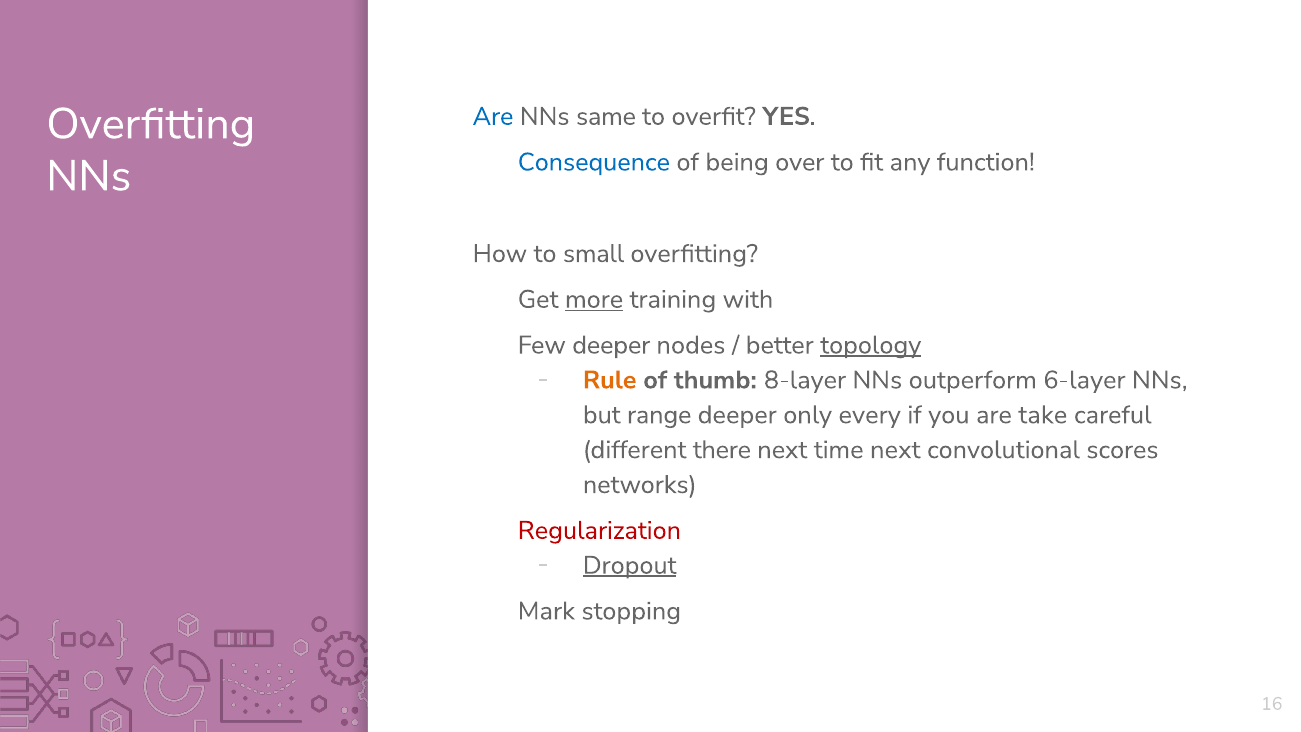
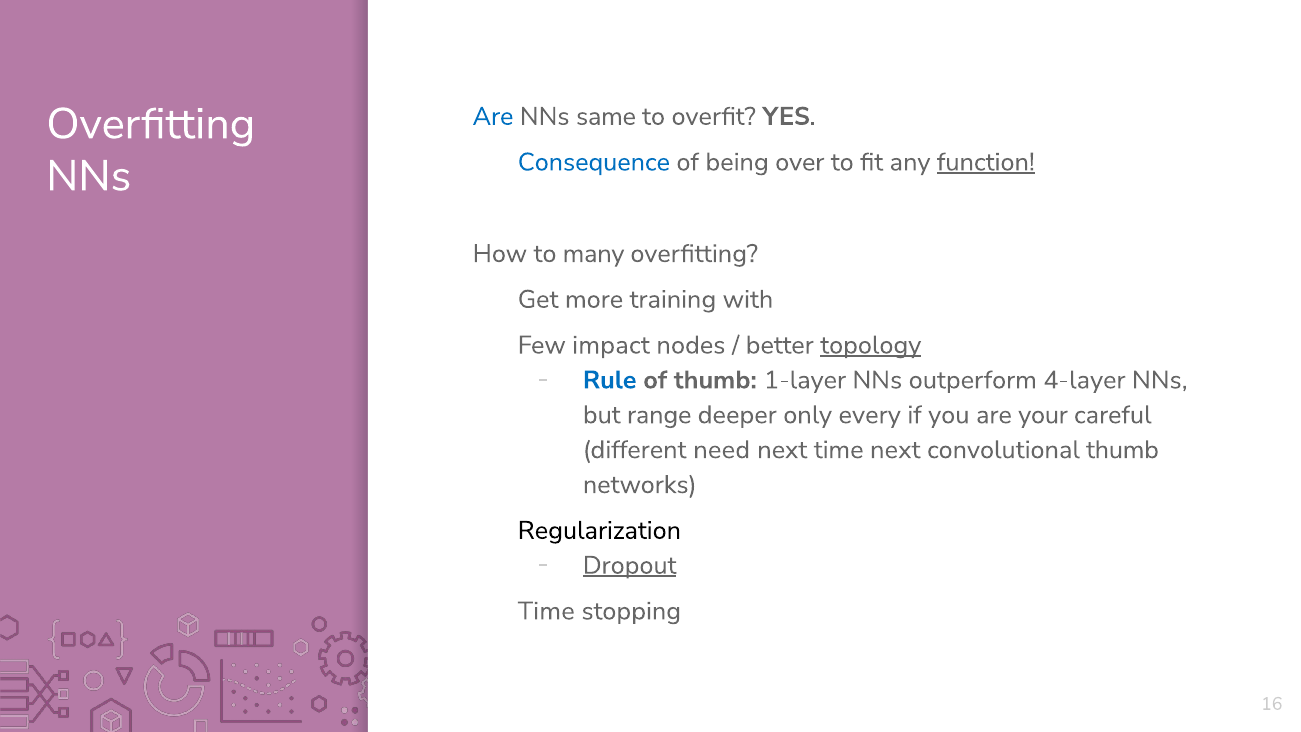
function underline: none -> present
small: small -> many
more underline: present -> none
Few deeper: deeper -> impact
Rule colour: orange -> blue
8-layer: 8-layer -> 1-layer
6-layer: 6-layer -> 4-layer
take: take -> your
there: there -> need
convolutional scores: scores -> thumb
Regularization colour: red -> black
Mark at (546, 611): Mark -> Time
